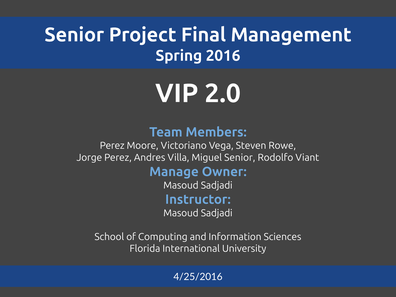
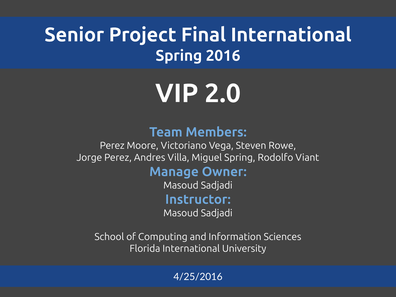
Final Management: Management -> International
Miguel Senior: Senior -> Spring
